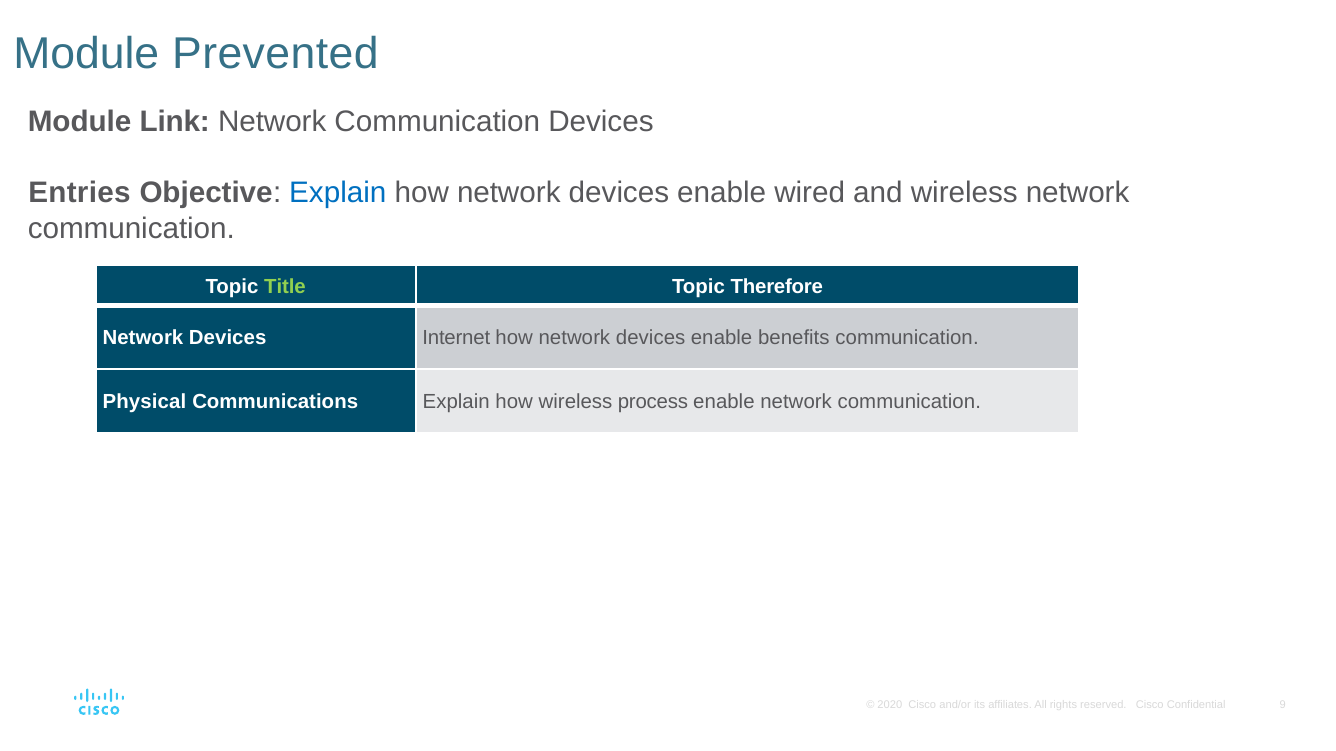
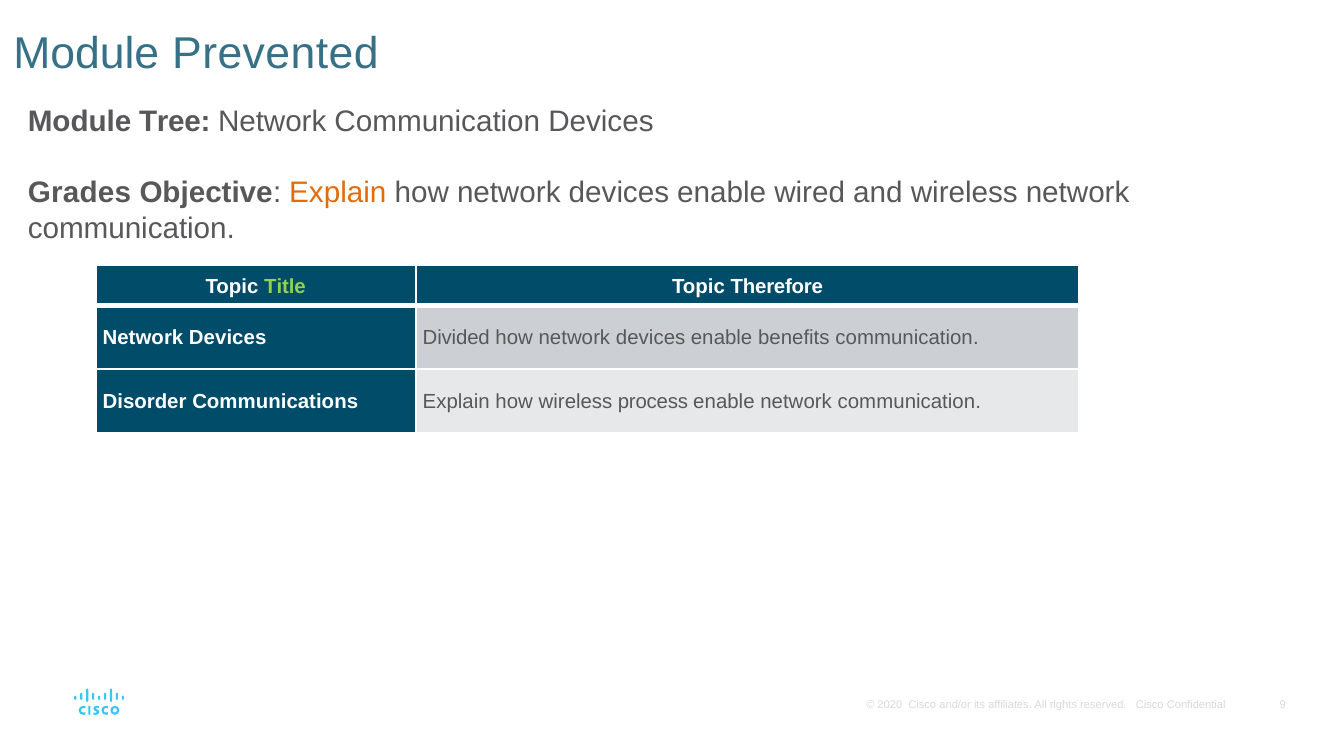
Link: Link -> Tree
Entries: Entries -> Grades
Explain at (338, 193) colour: blue -> orange
Internet: Internet -> Divided
Physical: Physical -> Disorder
